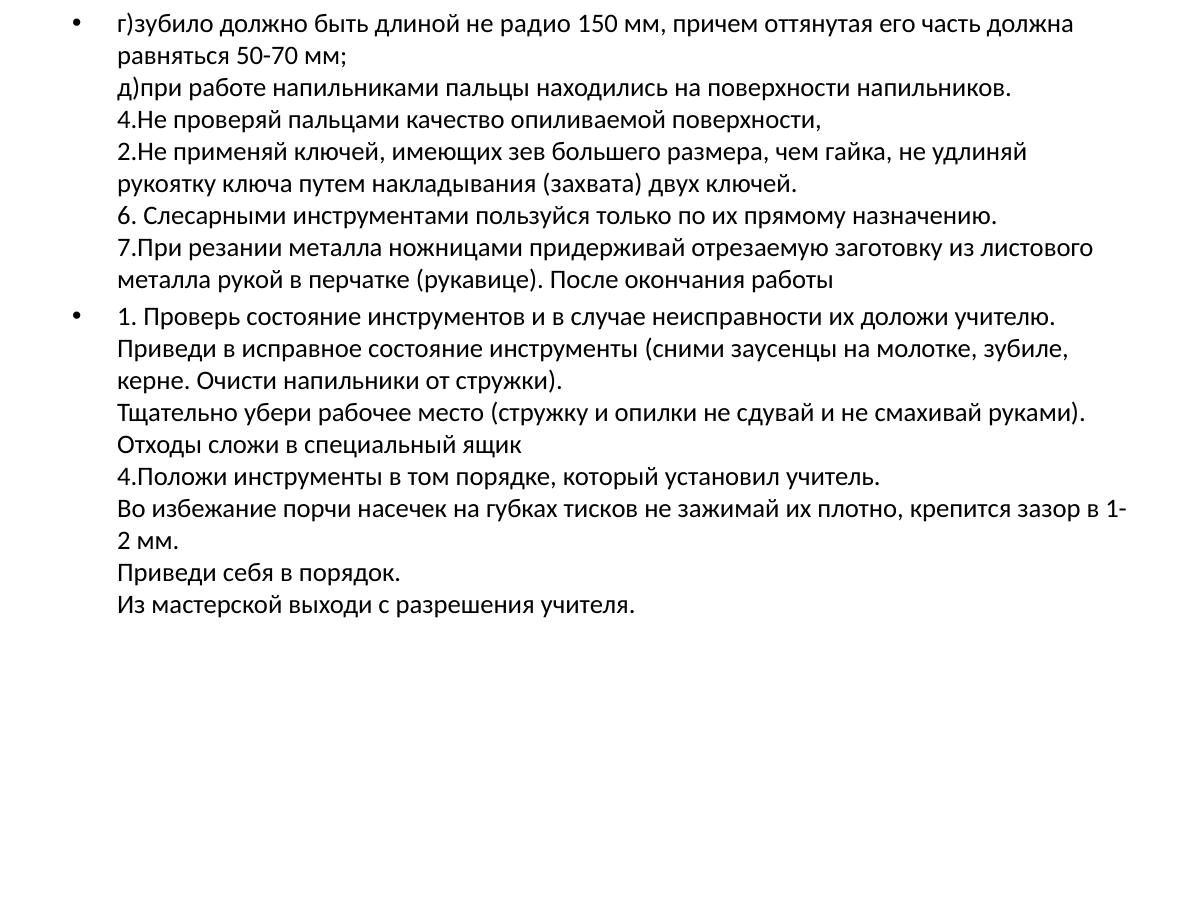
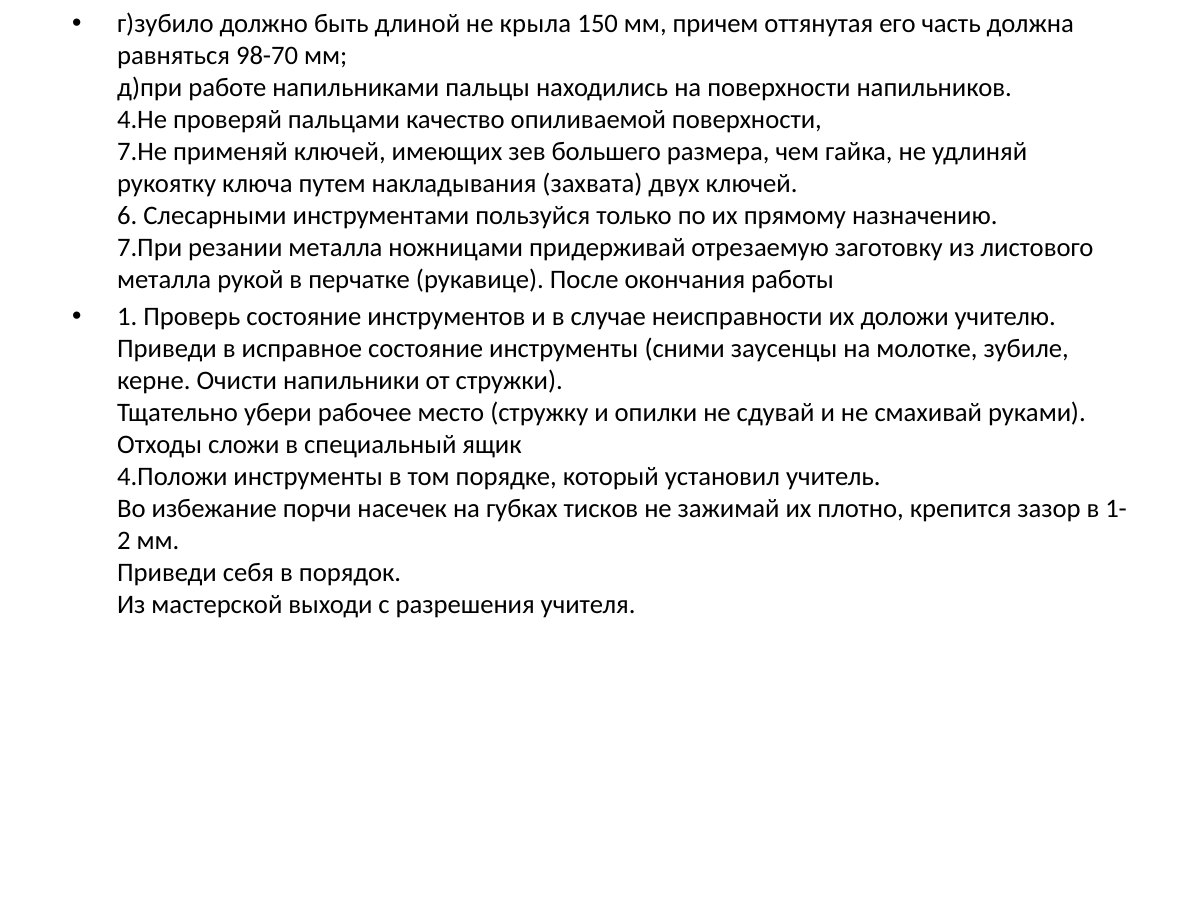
радио: радио -> крыла
50-70: 50-70 -> 98-70
2.Не: 2.Не -> 7.Не
